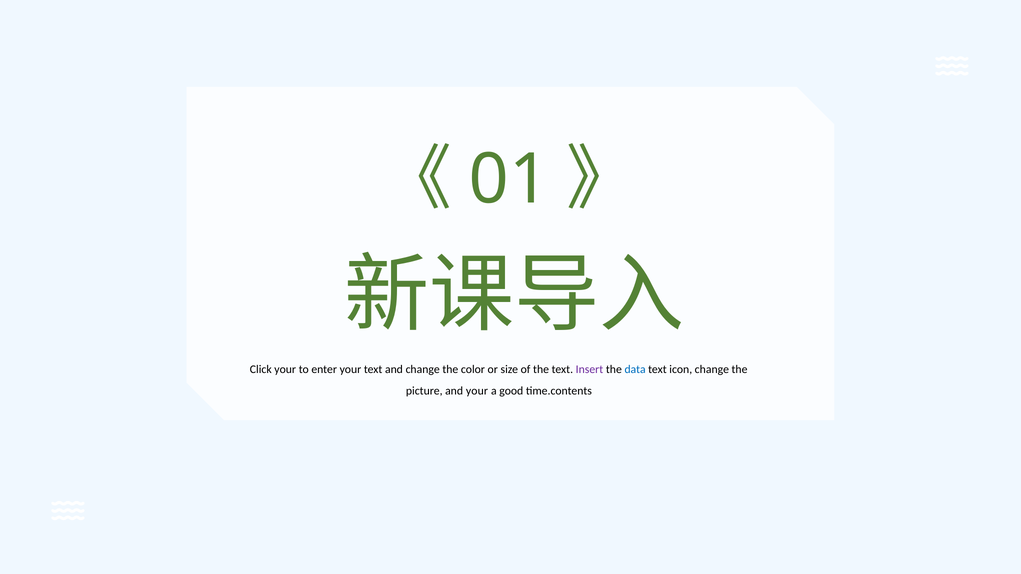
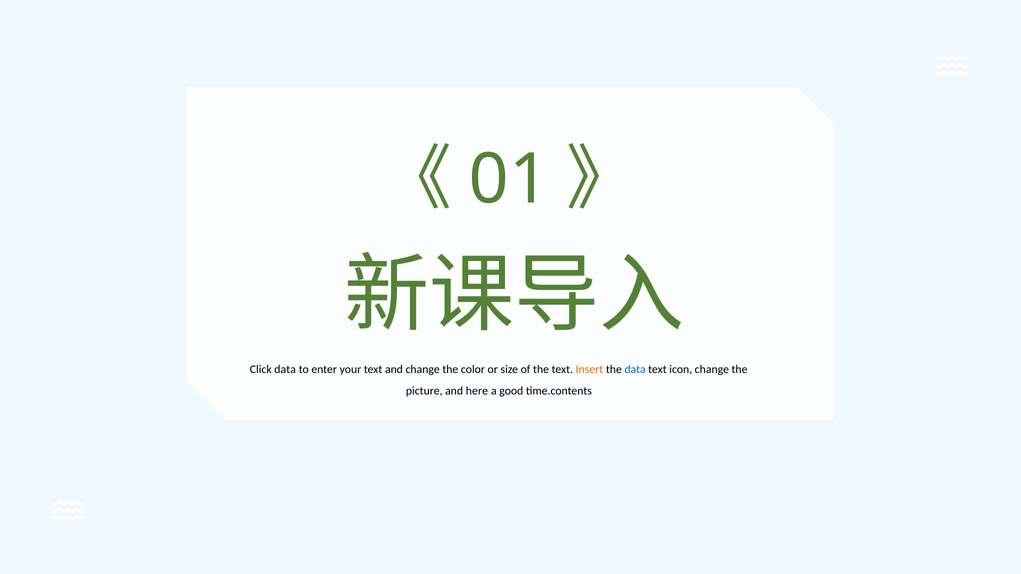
Click your: your -> data
Insert colour: purple -> orange
and your: your -> here
